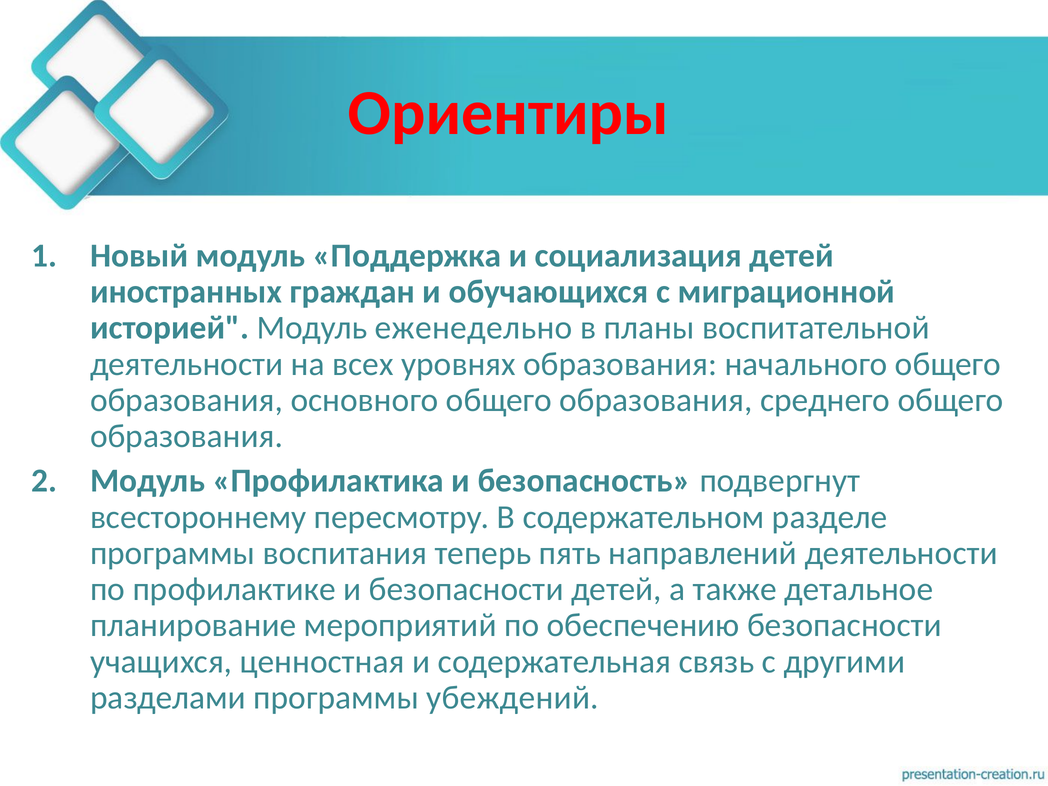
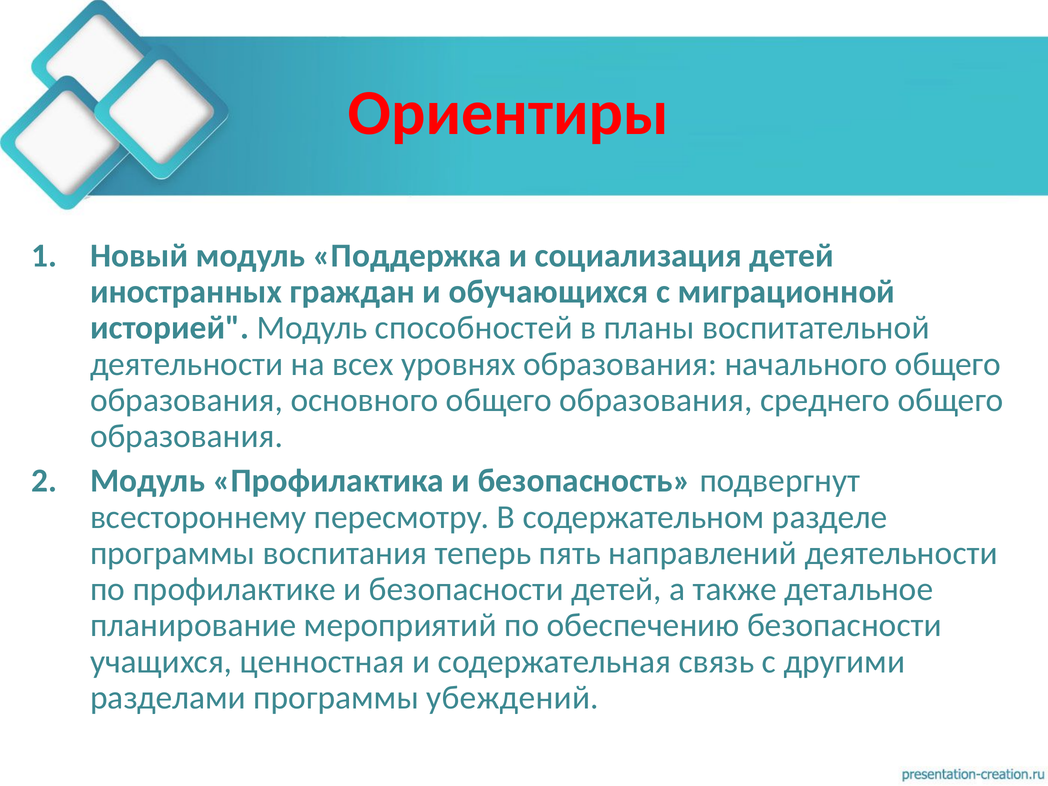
еженедельно: еженедельно -> способностей
